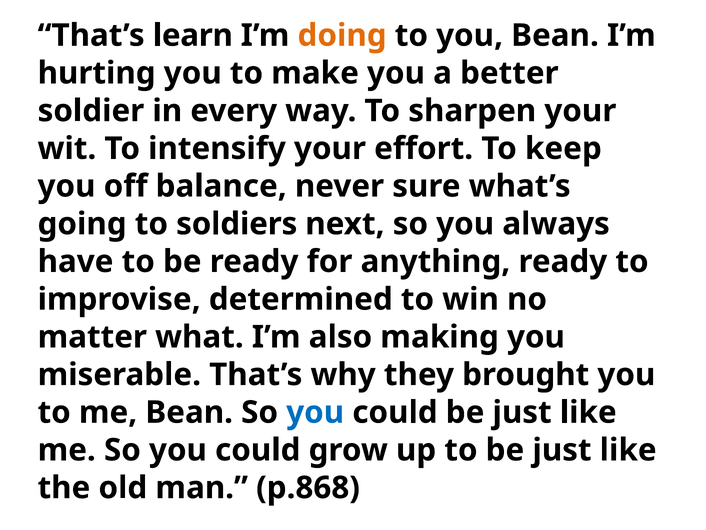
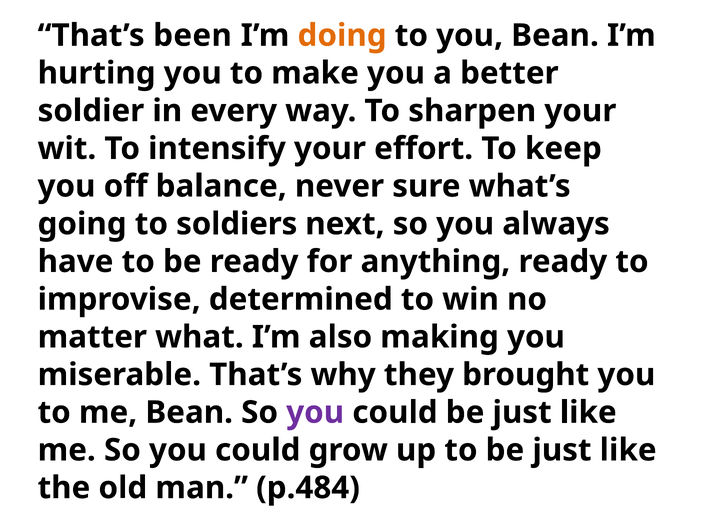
learn: learn -> been
you at (315, 412) colour: blue -> purple
p.868: p.868 -> p.484
